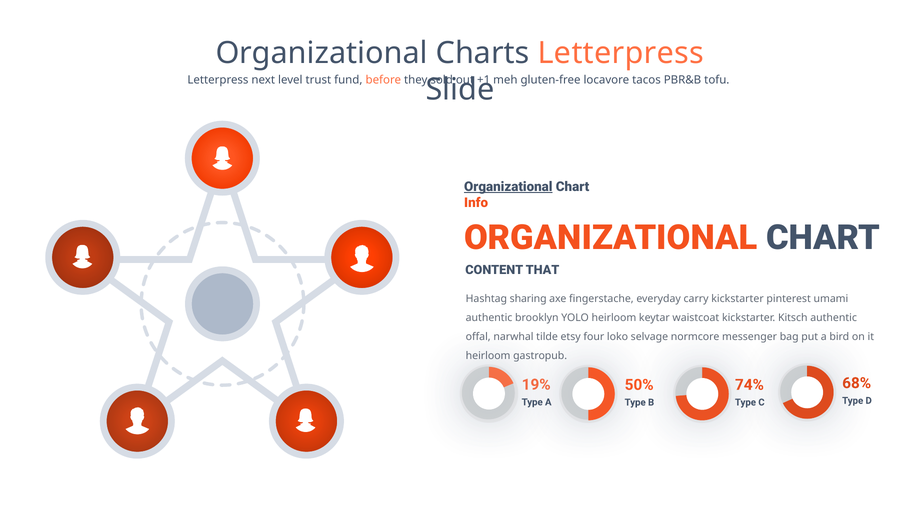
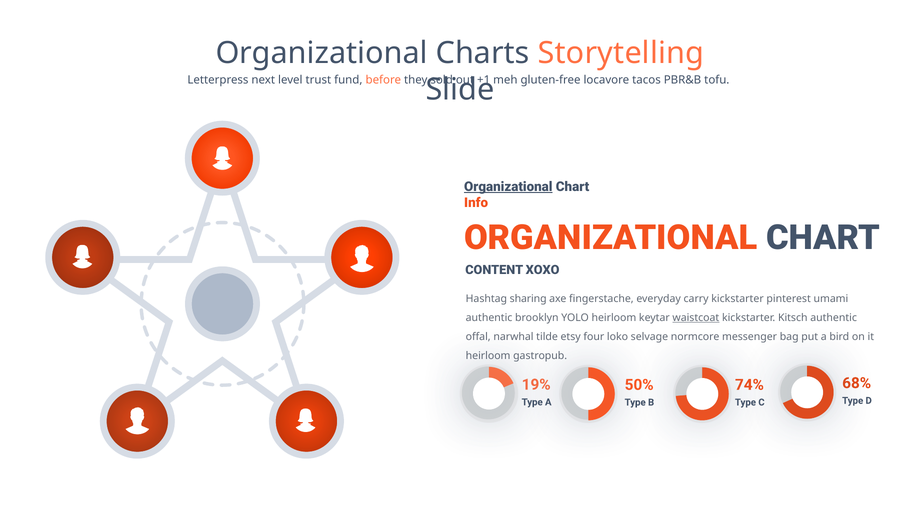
Charts Letterpress: Letterpress -> Storytelling
THAT: THAT -> XOXO
waistcoat underline: none -> present
